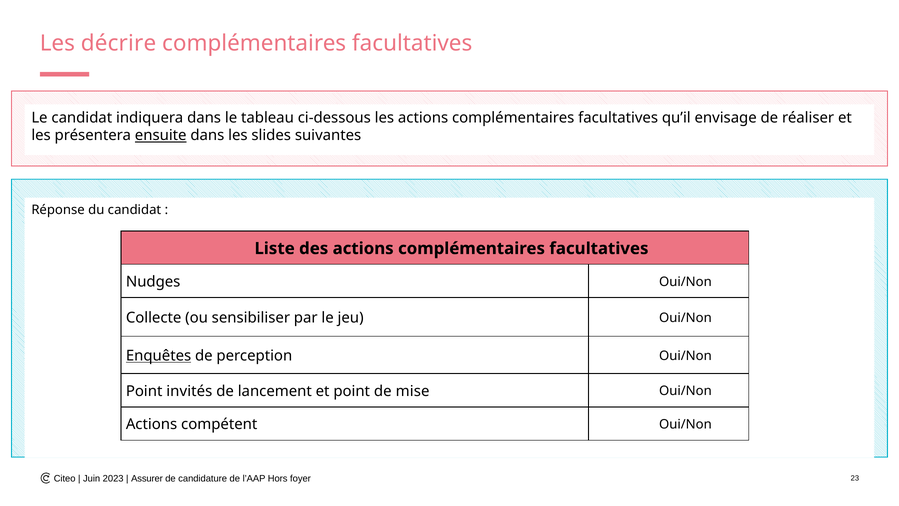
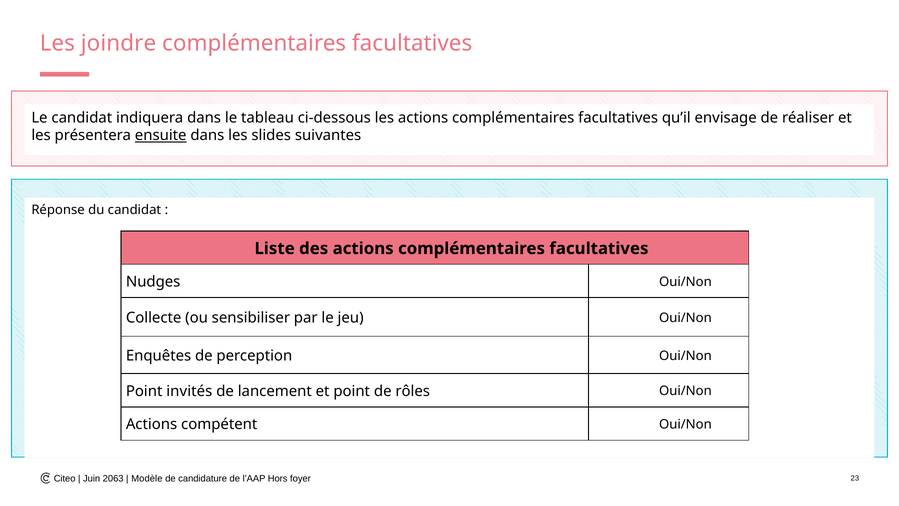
décrire: décrire -> joindre
Enquêtes underline: present -> none
mise: mise -> rôles
2023: 2023 -> 2063
Assurer: Assurer -> Modèle
